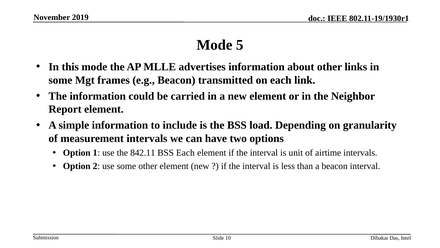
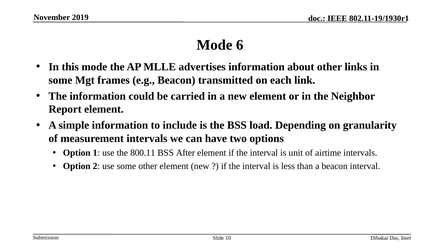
5: 5 -> 6
842.11: 842.11 -> 800.11
BSS Each: Each -> After
